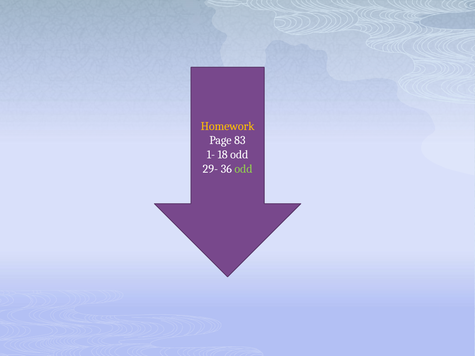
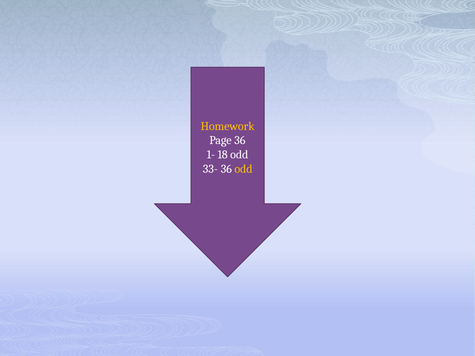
Page 83: 83 -> 36
29-: 29- -> 33-
odd at (243, 169) colour: light green -> yellow
